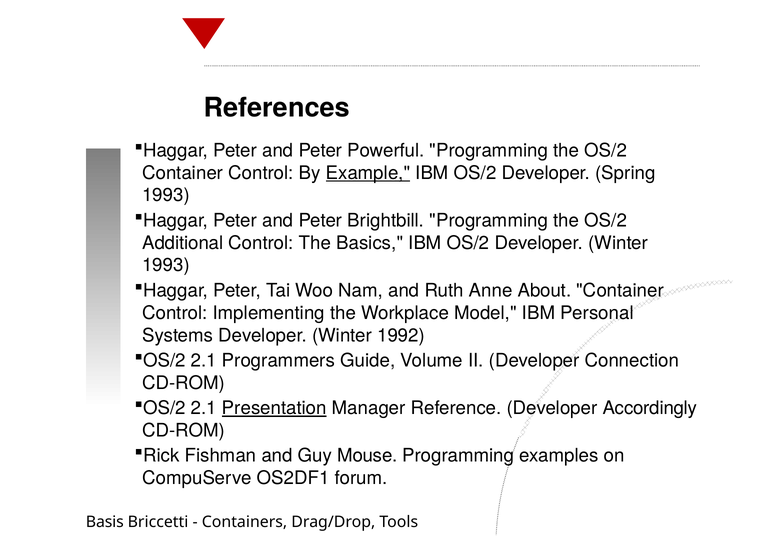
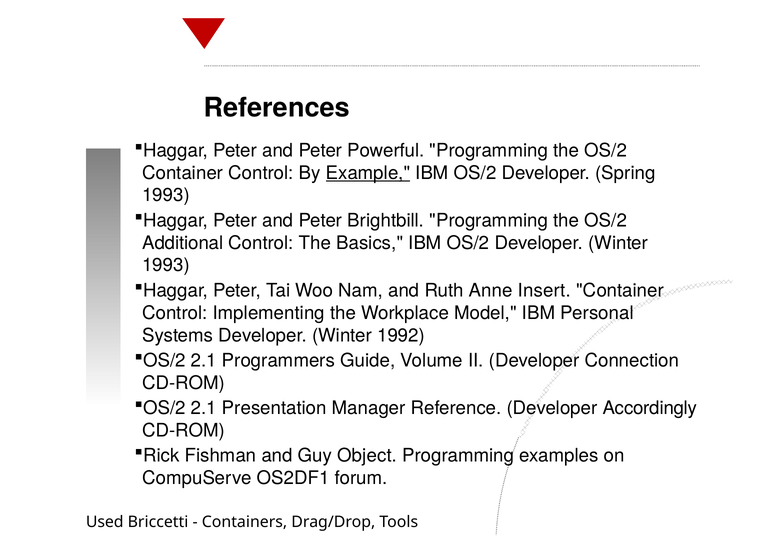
About: About -> Insert
Presentation underline: present -> none
Mouse: Mouse -> Object
Basis: Basis -> Used
